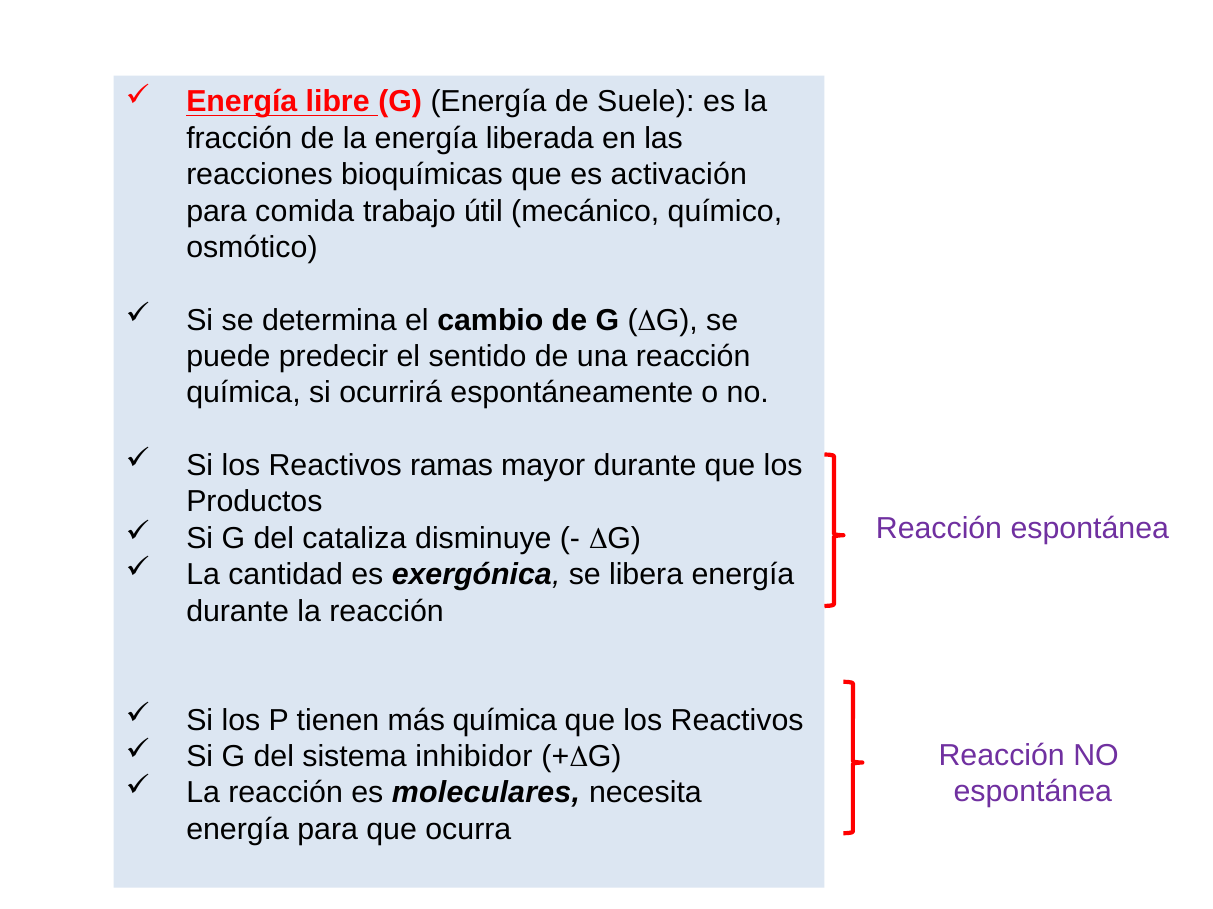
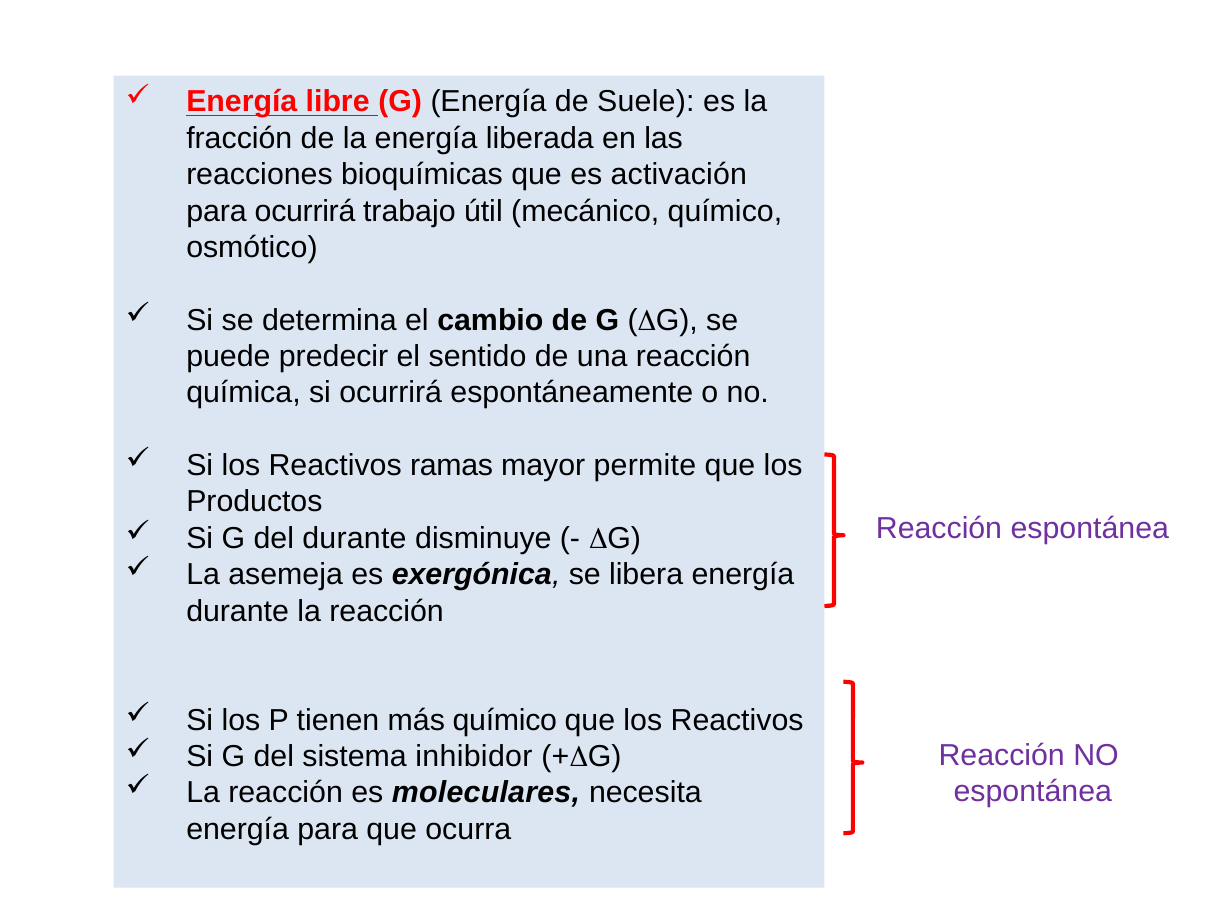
para comida: comida -> ocurrirá
mayor durante: durante -> permite
del cataliza: cataliza -> durante
cantidad: cantidad -> asemeja
más química: química -> químico
